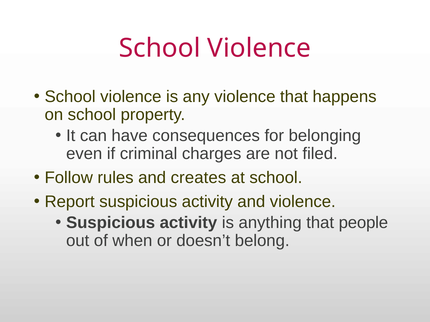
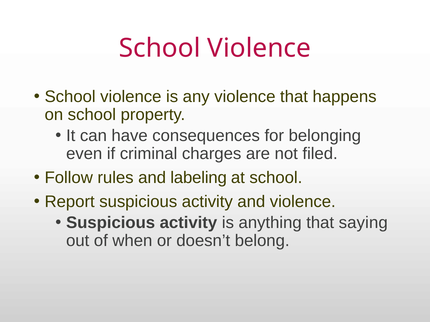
creates: creates -> labeling
people: people -> saying
